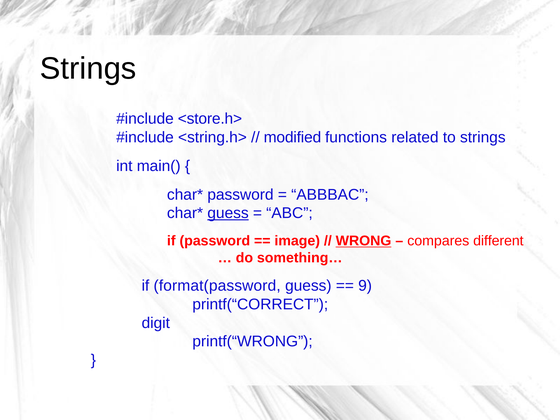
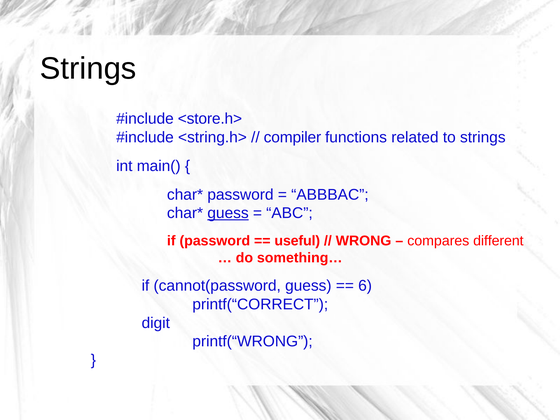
modified: modified -> compiler
image: image -> useful
WRONG underline: present -> none
format(password: format(password -> cannot(password
9: 9 -> 6
